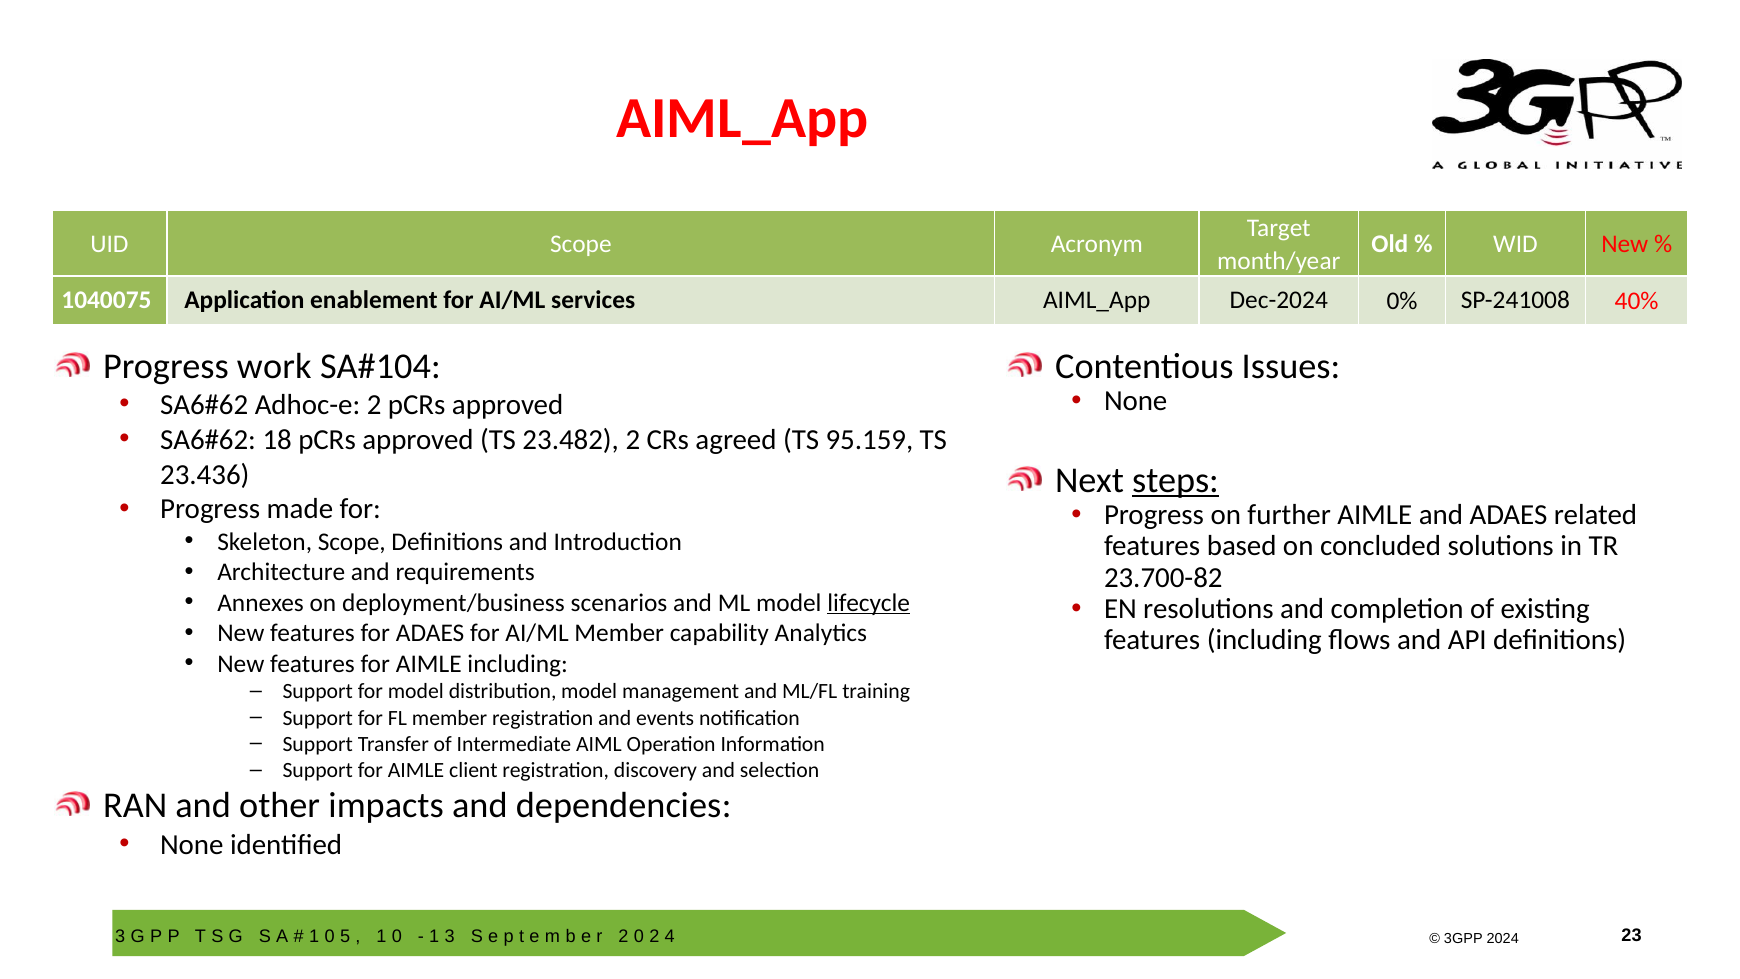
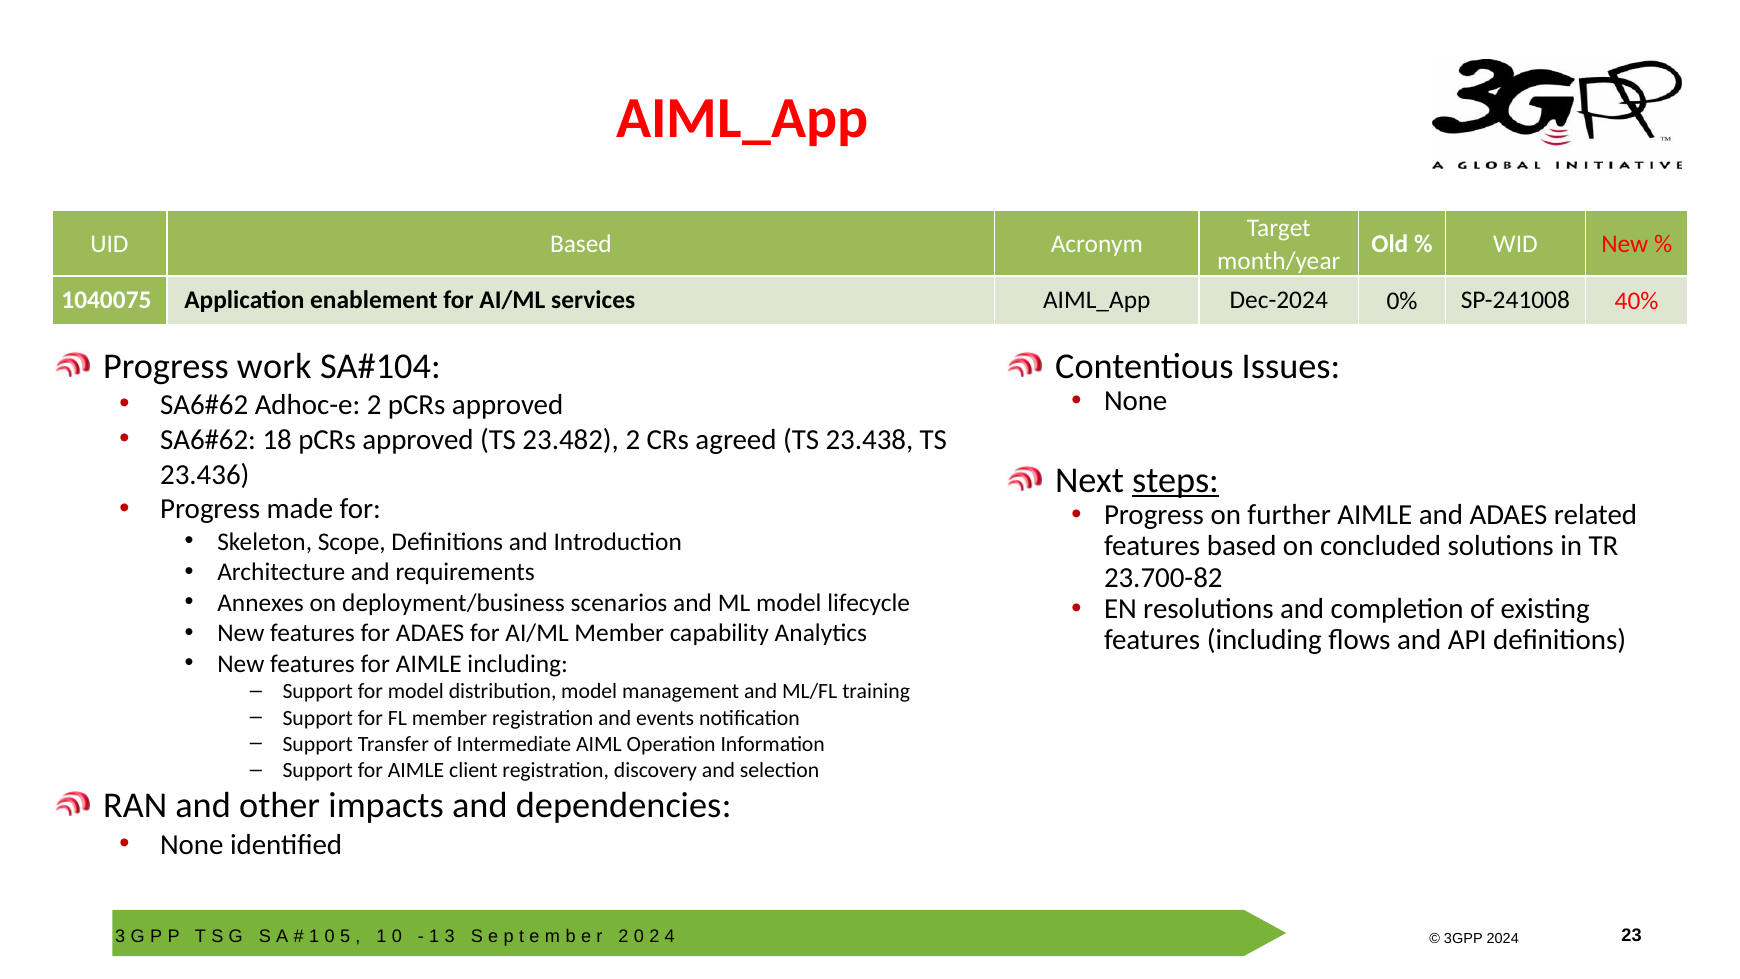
UID Scope: Scope -> Based
95.159: 95.159 -> 23.438
lifecycle underline: present -> none
